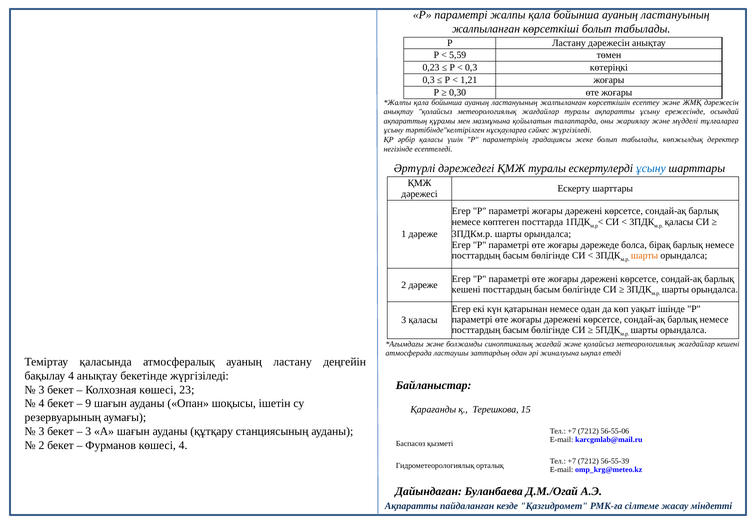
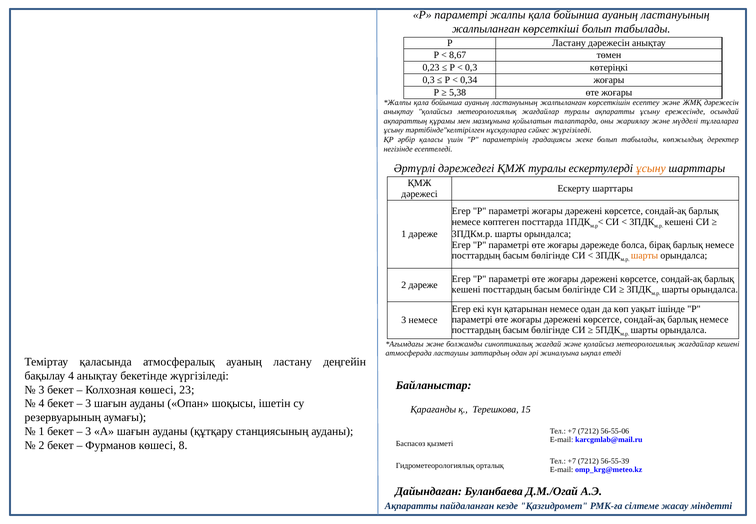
5,59: 5,59 -> 8,67
1,21: 1,21 -> 0,34
0,30: 0,30 -> 5,38
ұсыну at (651, 168) colour: blue -> orange
қаласы at (679, 222): қаласы -> кешені
3 қаласы: қаласы -> немесе
9 at (88, 403): 9 -> 3
3 at (41, 431): 3 -> 1
көшесі 4: 4 -> 8
